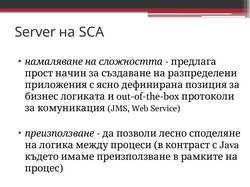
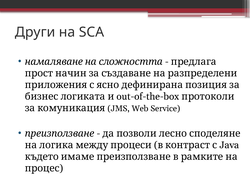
Server: Server -> Други
